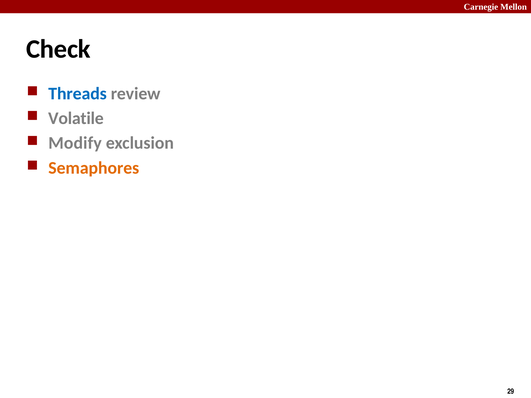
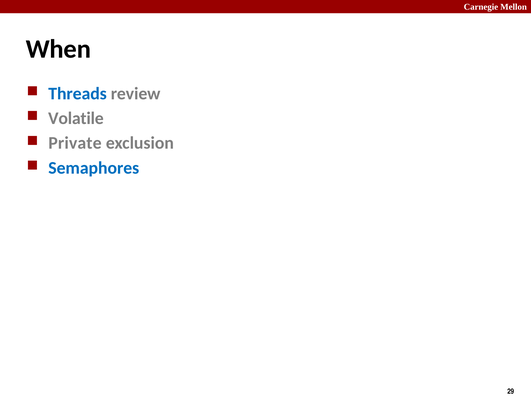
Check: Check -> When
Modify: Modify -> Private
Semaphores colour: orange -> blue
